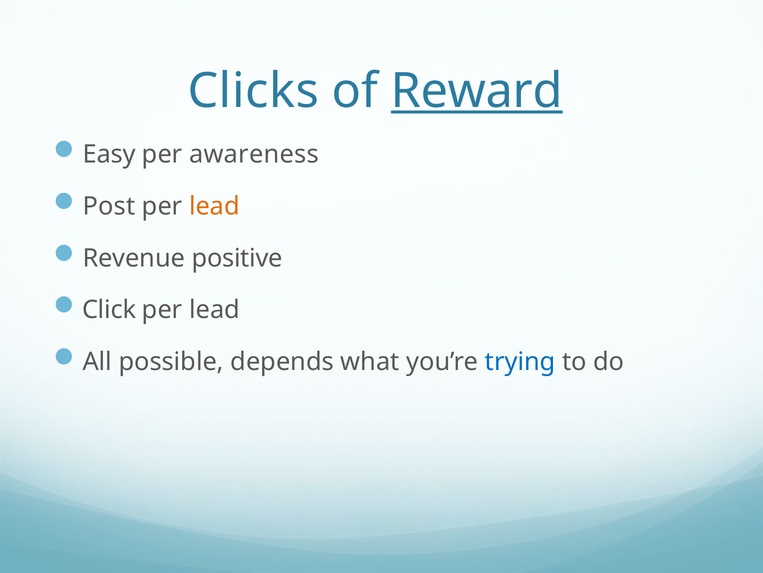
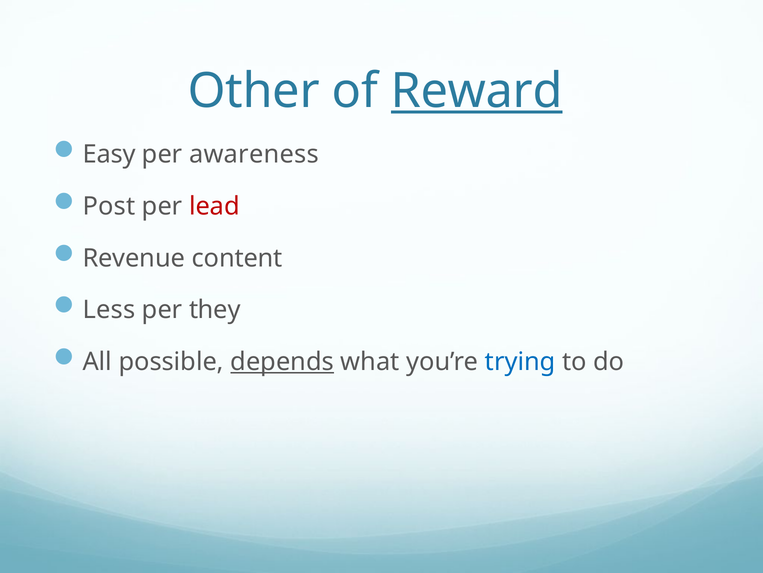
Clicks: Clicks -> Other
lead at (214, 206) colour: orange -> red
positive: positive -> content
Click: Click -> Less
lead at (215, 310): lead -> they
depends underline: none -> present
